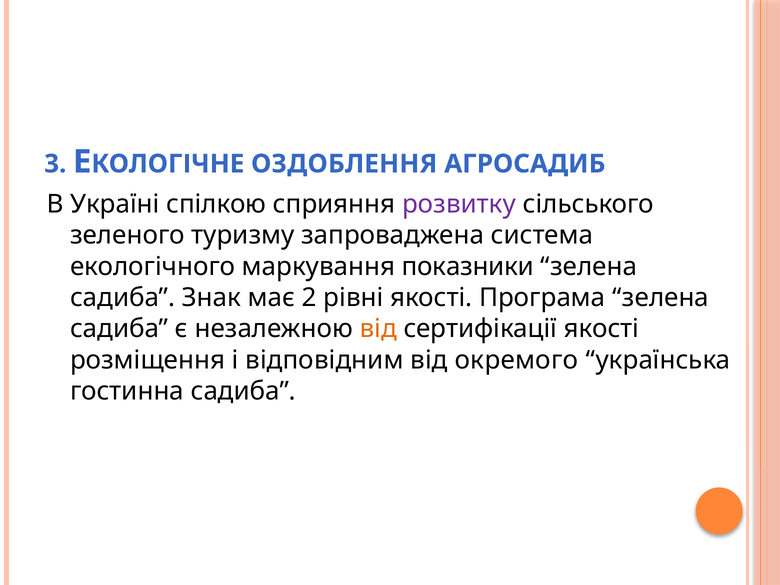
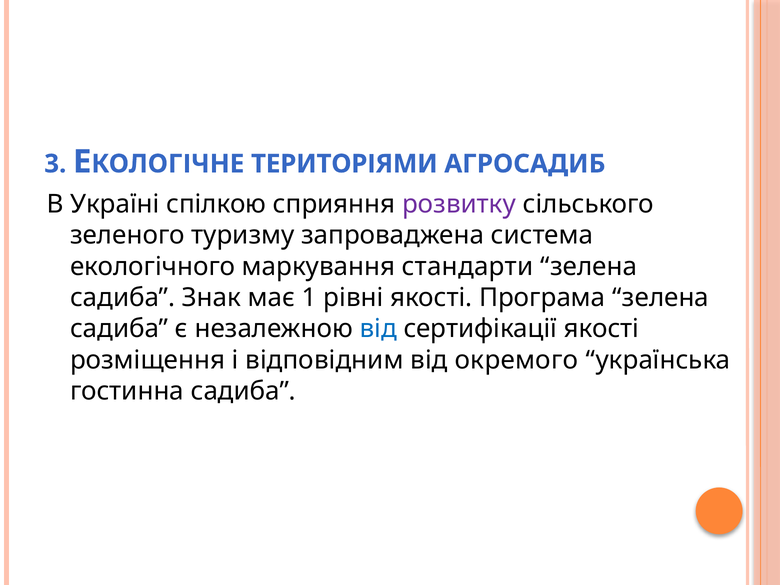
ОЗДОБЛЕННЯ: ОЗДОБЛЕННЯ -> ТЕРИТОРІЯМИ
показники: показники -> стандарти
2: 2 -> 1
від at (378, 329) colour: orange -> blue
